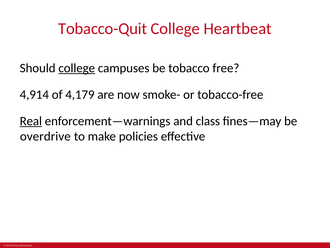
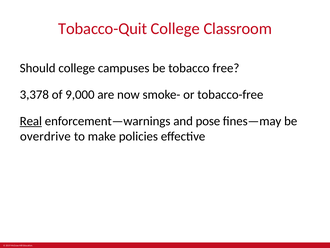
Heartbeat: Heartbeat -> Classroom
college at (77, 68) underline: present -> none
4,914: 4,914 -> 3,378
4,179: 4,179 -> 9,000
class: class -> pose
